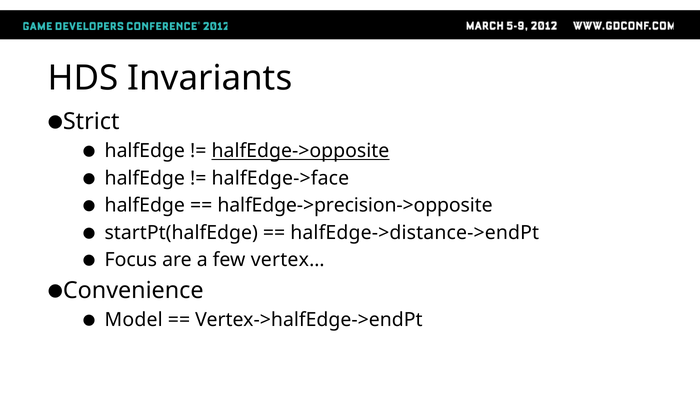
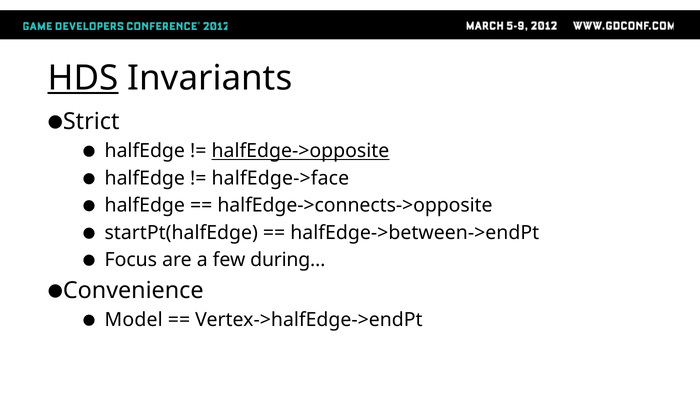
HDS underline: none -> present
halfEdge->precision->opposite: halfEdge->precision->opposite -> halfEdge->connects->opposite
halfEdge->distance->endPt: halfEdge->distance->endPt -> halfEdge->between->endPt
vertex…: vertex… -> during…
